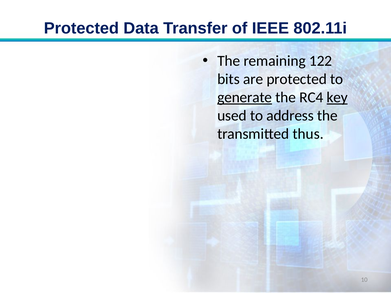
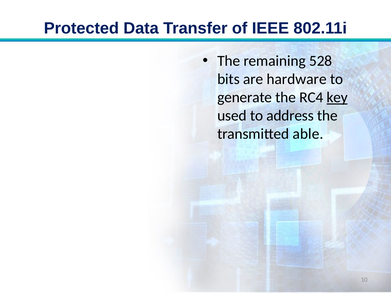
122: 122 -> 528
are protected: protected -> hardware
generate underline: present -> none
thus: thus -> able
